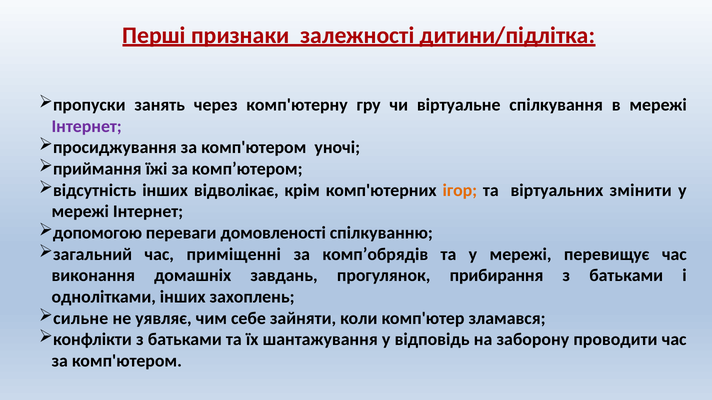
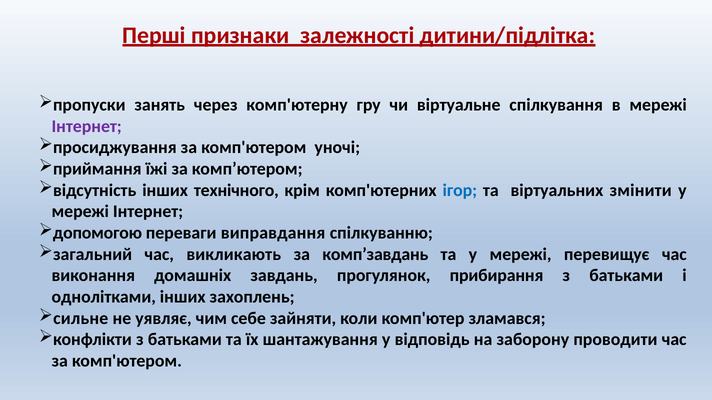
відволікає: відволікає -> технічного
ігор colour: orange -> blue
домовленості: домовленості -> виправдання
приміщенні: приміщенні -> викликають
комп’обрядів: комп’обрядів -> комп’завдань
